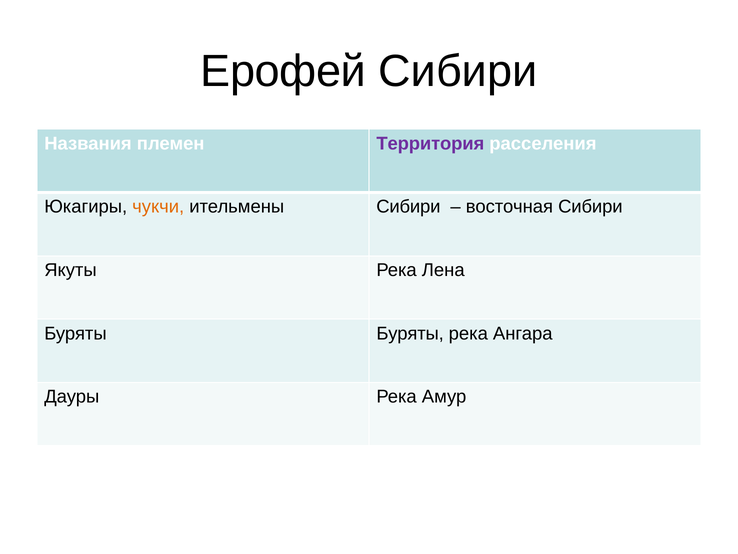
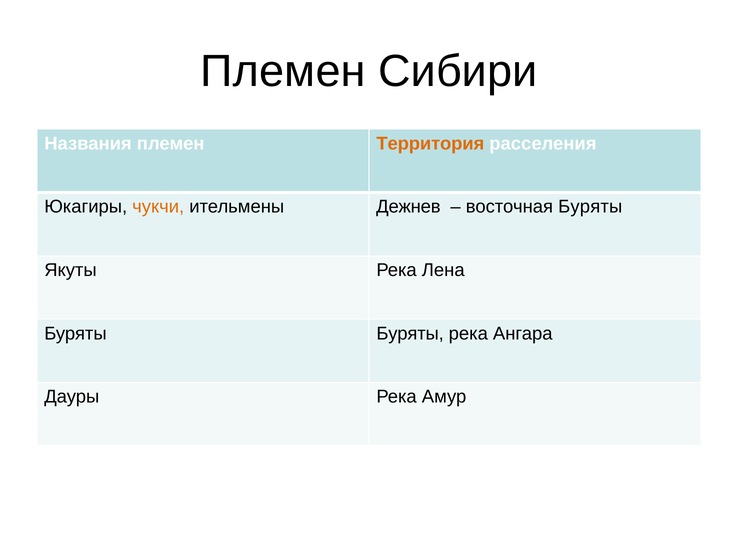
Ерофей at (283, 71): Ерофей -> Племен
Территория colour: purple -> orange
ительмены Сибири: Сибири -> Дежнев
восточная Сибири: Сибири -> Буряты
